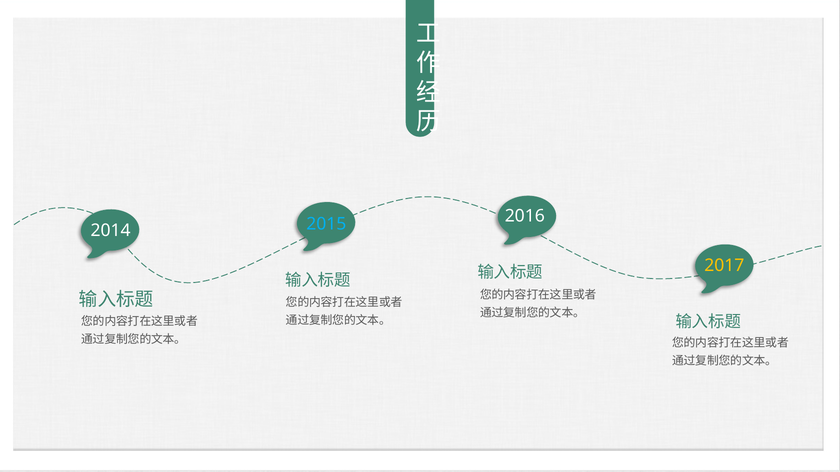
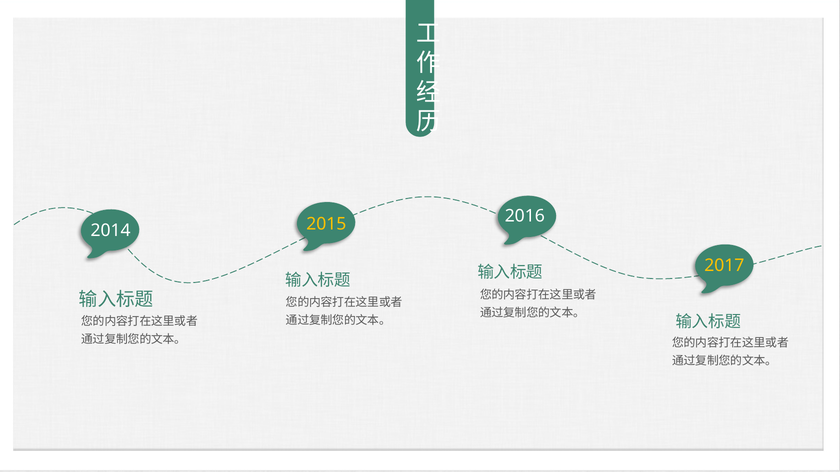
2015 colour: light blue -> yellow
